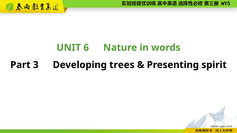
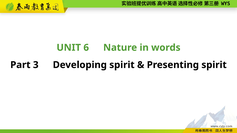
Developing trees: trees -> spirit
